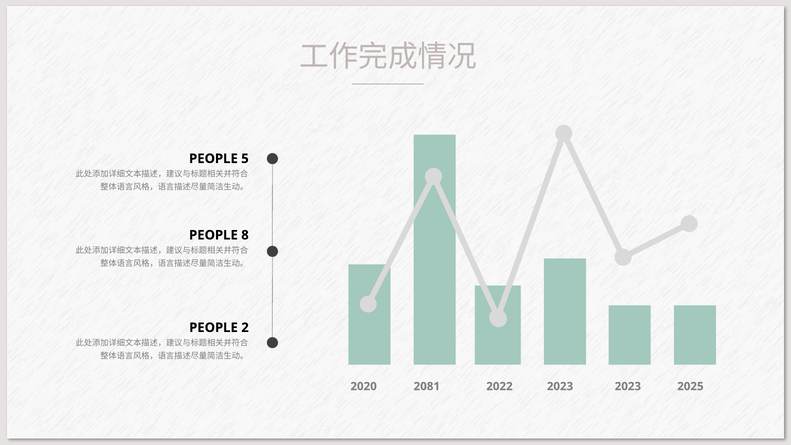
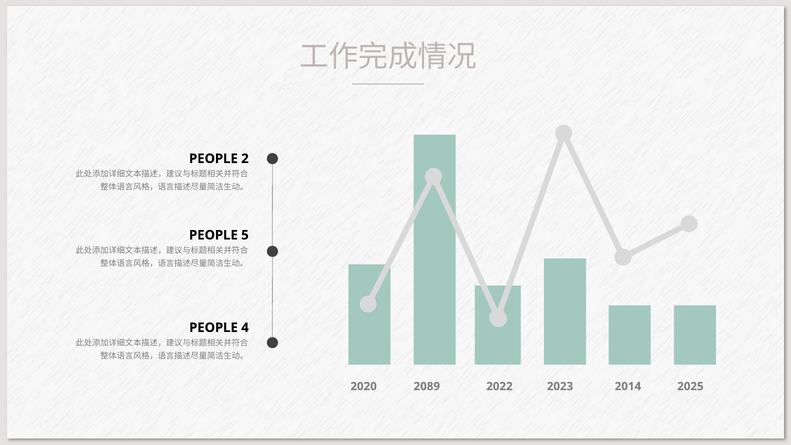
5: 5 -> 2
8: 8 -> 5
2: 2 -> 4
2081: 2081 -> 2089
2023 2023: 2023 -> 2014
